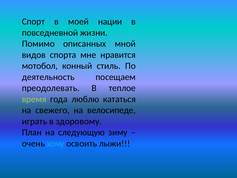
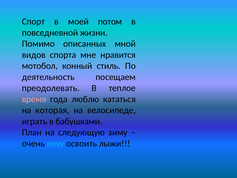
нации: нации -> потом
время colour: light green -> pink
свежего: свежего -> которая
здоровому: здоровому -> бабушками
